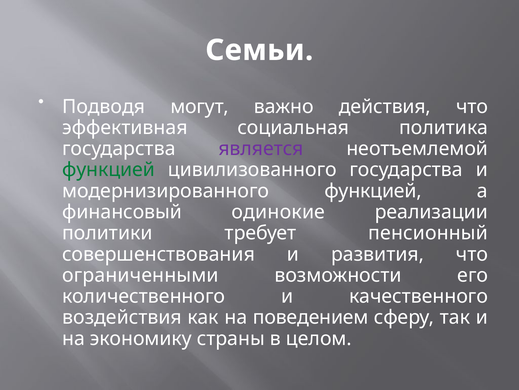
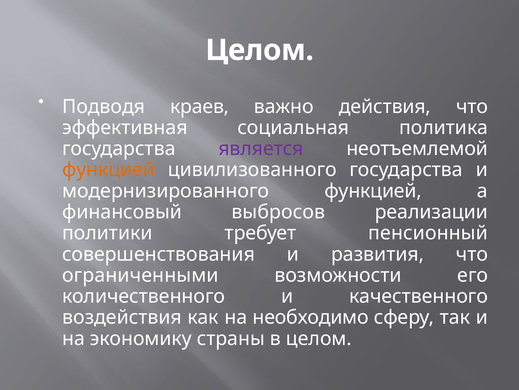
Семьи at (259, 50): Семьи -> Целом
могут: могут -> краев
функцией at (109, 170) colour: green -> orange
одинокие: одинокие -> выбросов
поведением: поведением -> необходимо
